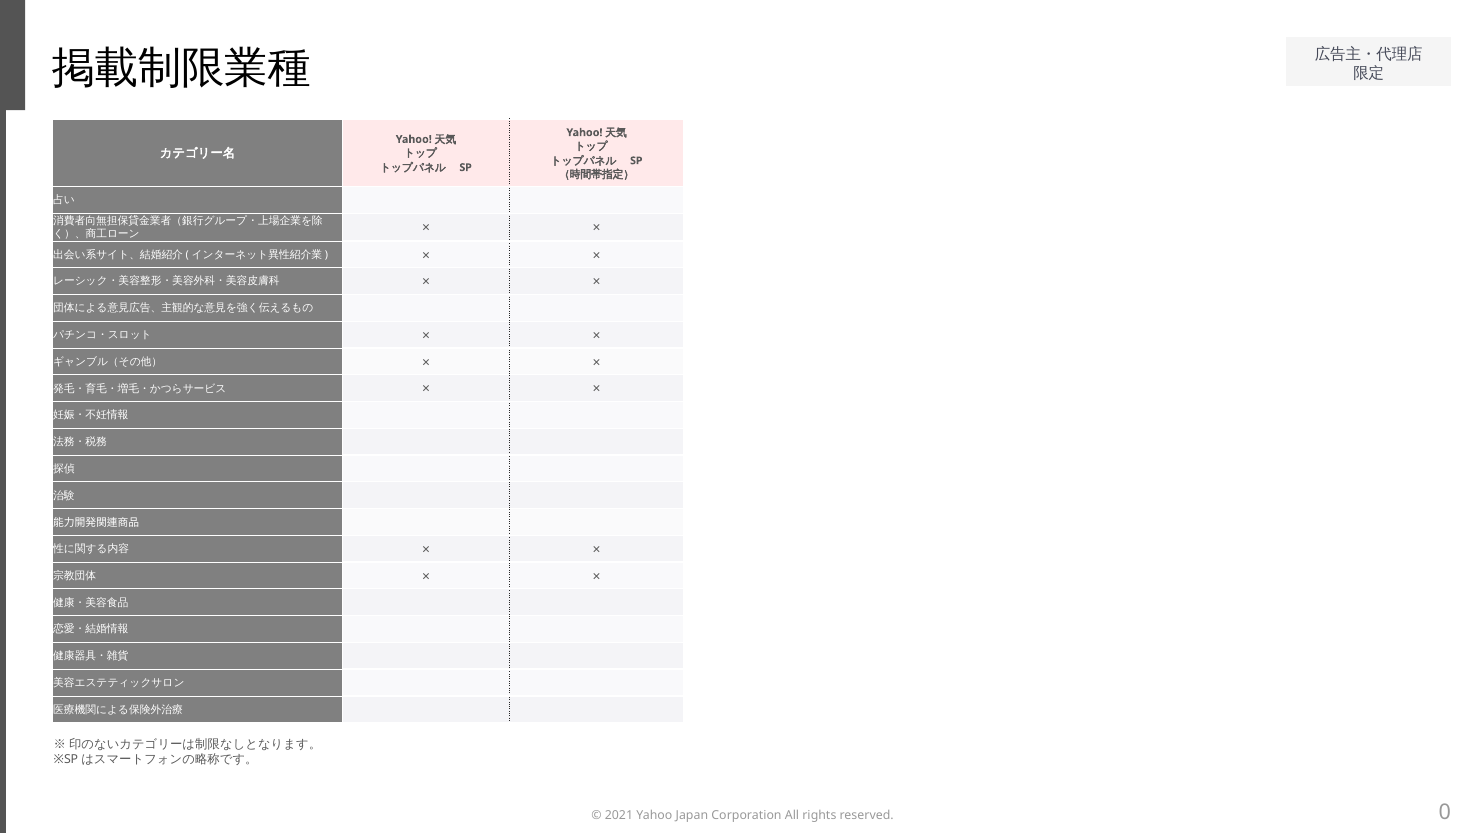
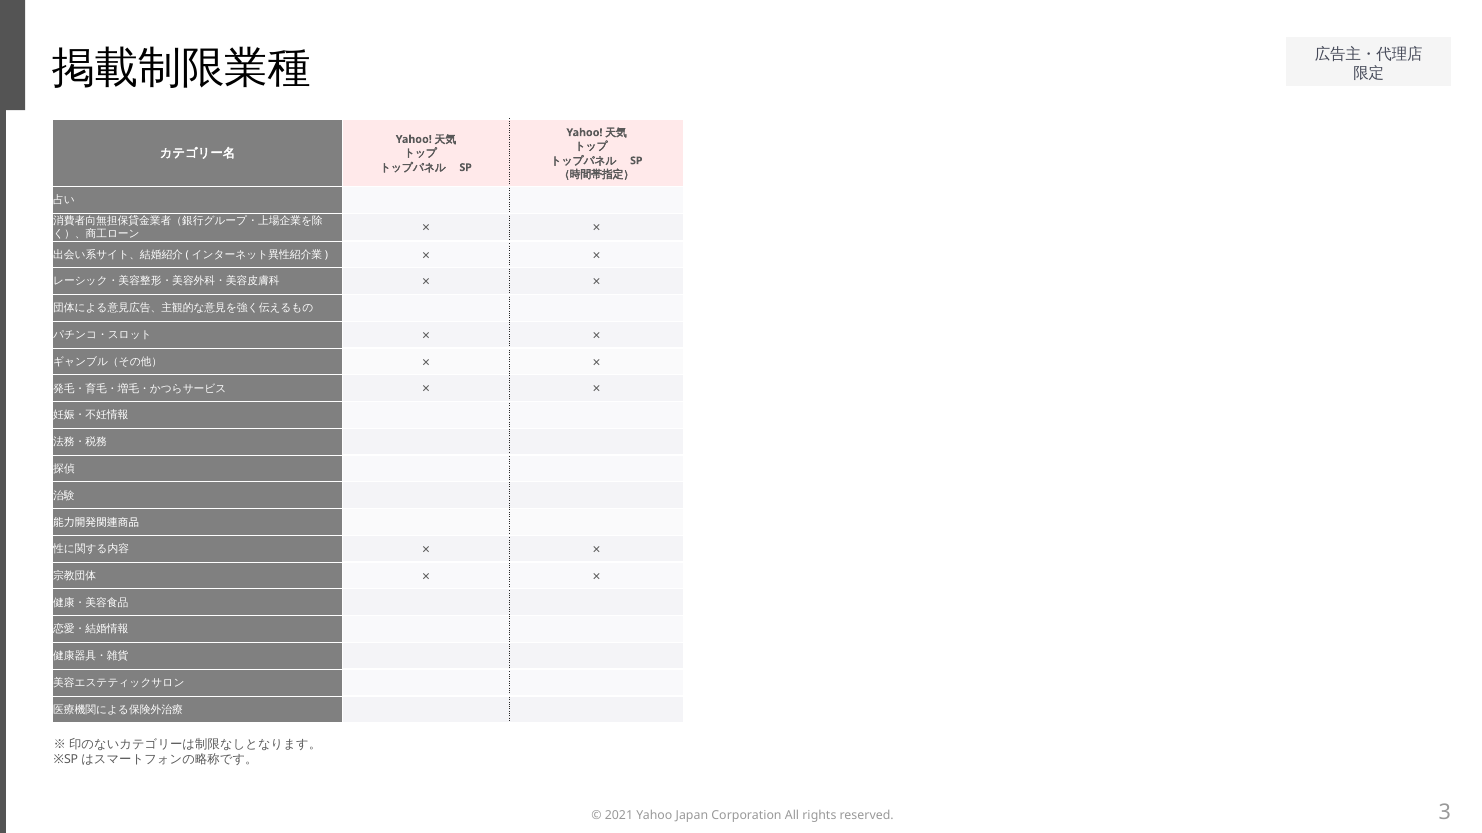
0: 0 -> 3
